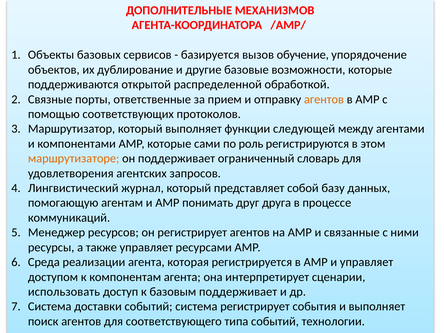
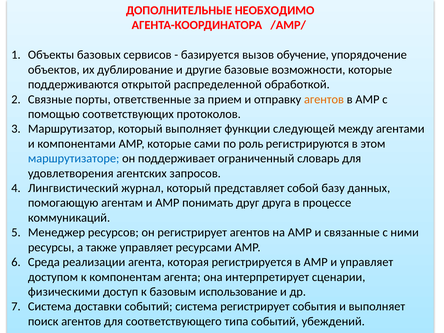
МЕХАНИЗМОВ: МЕХАНИЗМОВ -> НЕОБХОДИМО
маршрутизаторе colour: orange -> blue
использовать: использовать -> физическими
базовым поддерживает: поддерживает -> использование
технологии: технологии -> убеждений
